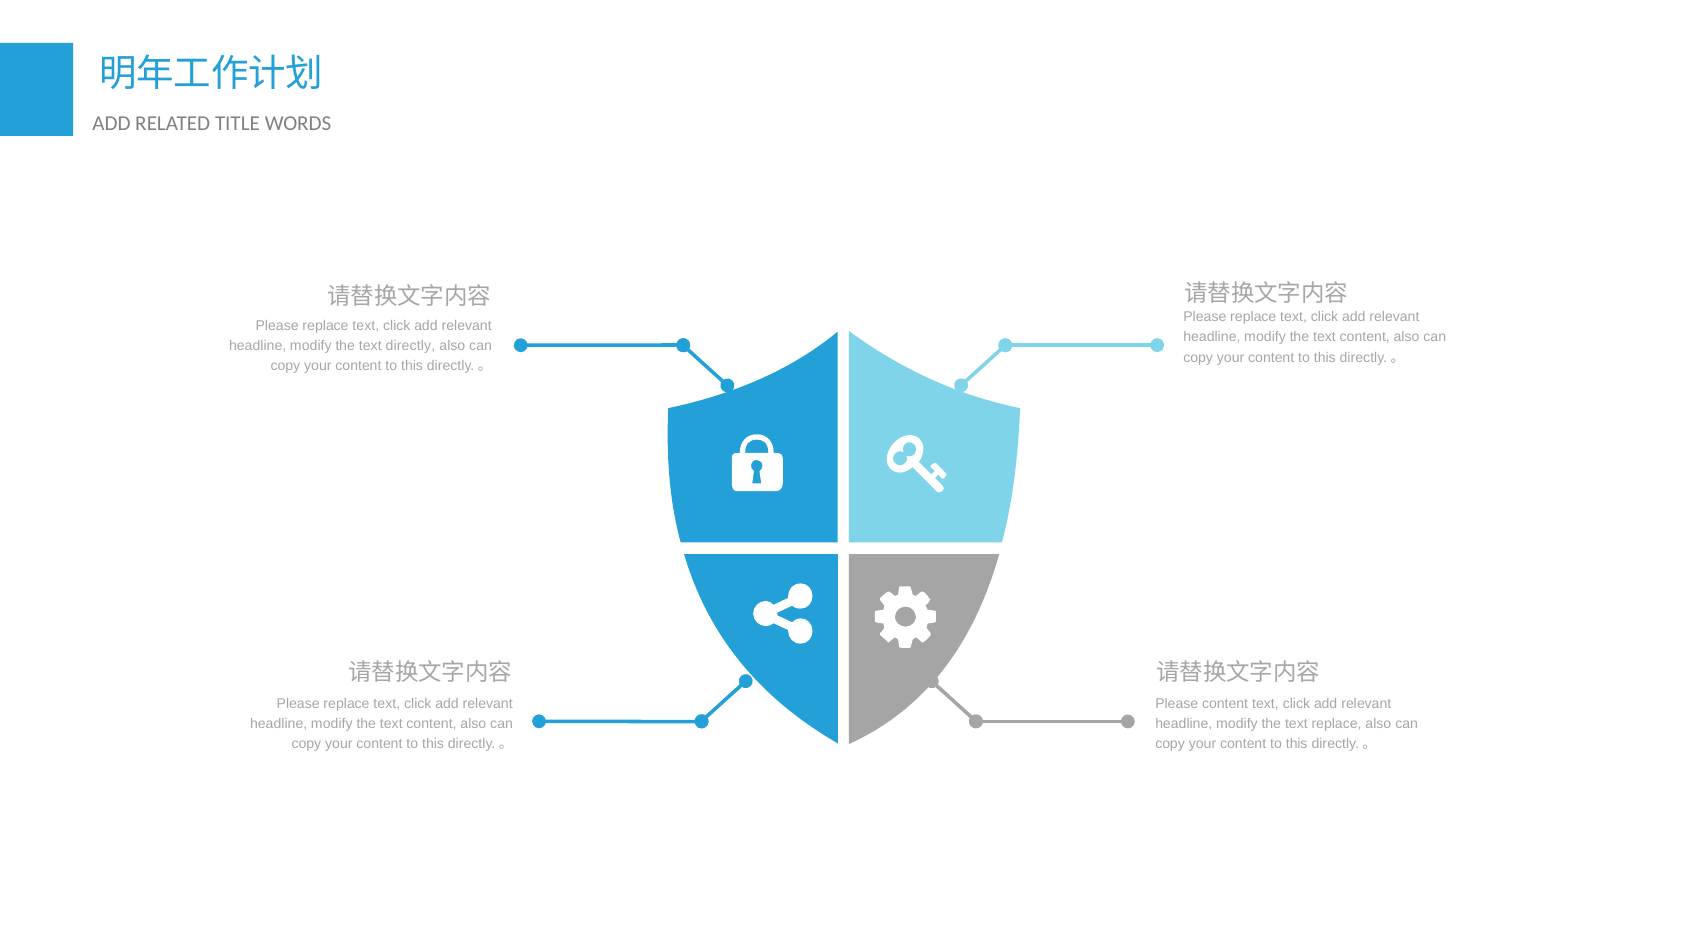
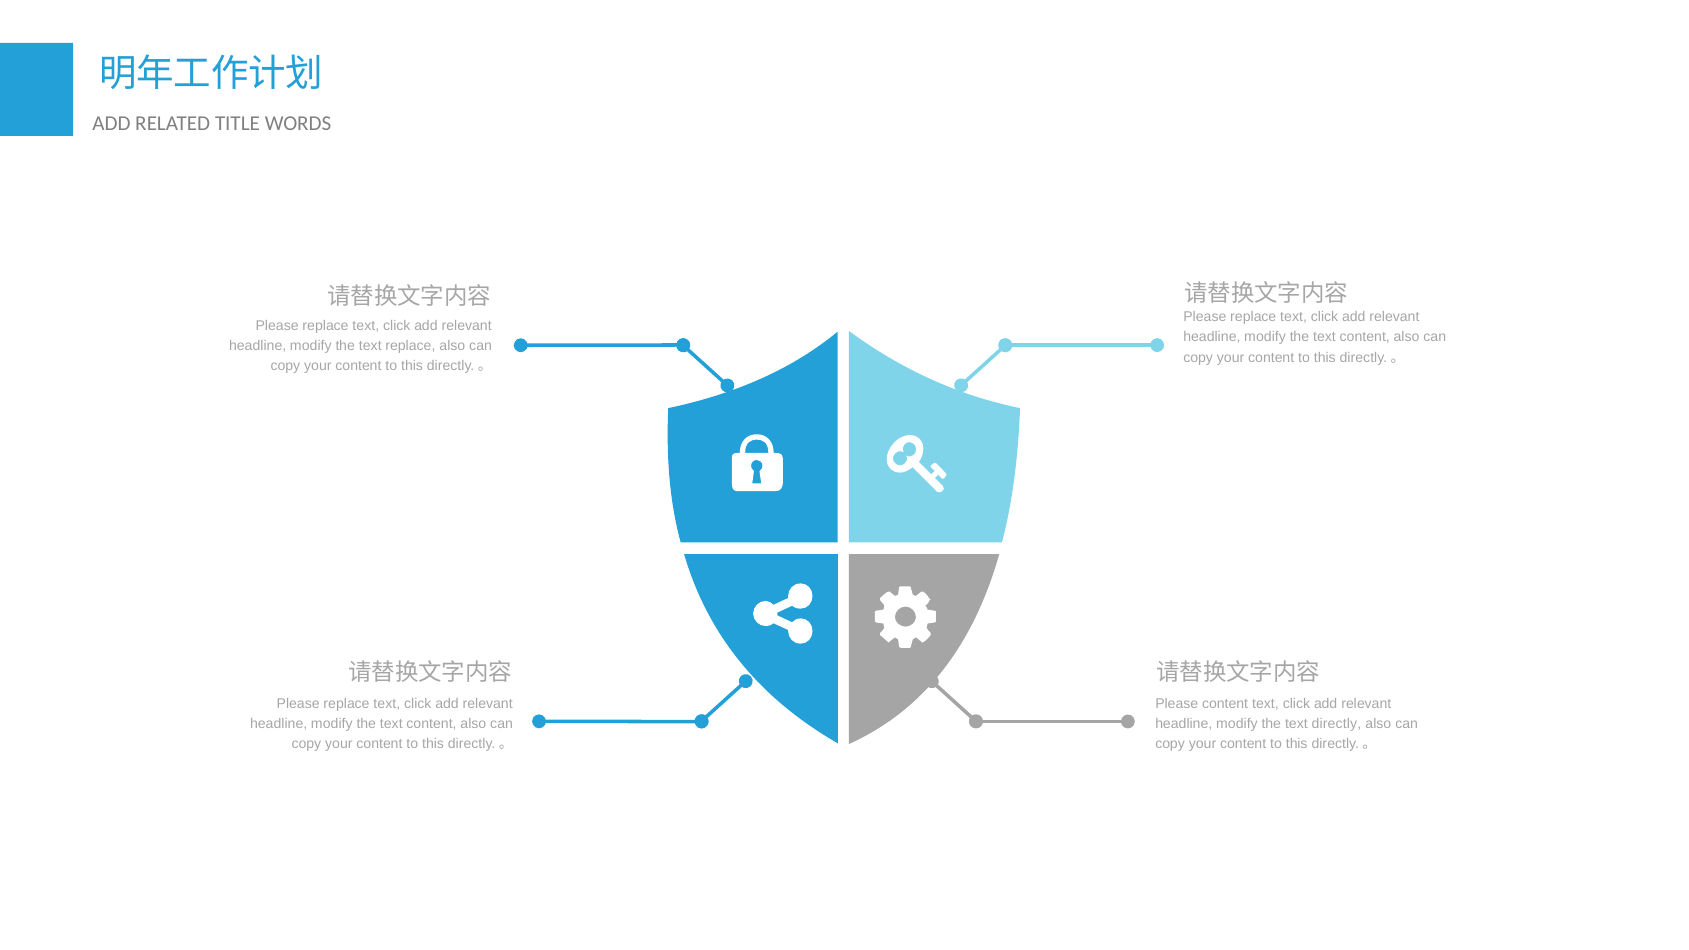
text directly: directly -> replace
text replace: replace -> directly
